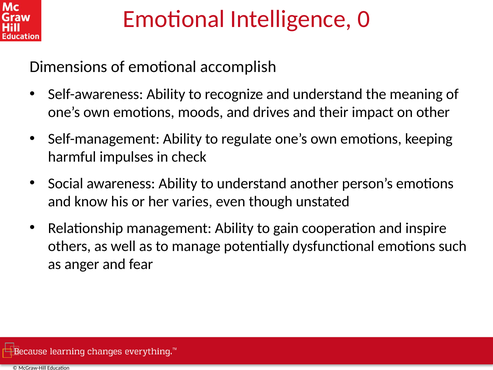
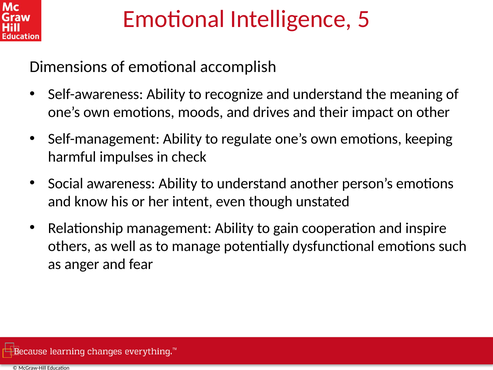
0: 0 -> 5
varies: varies -> intent
